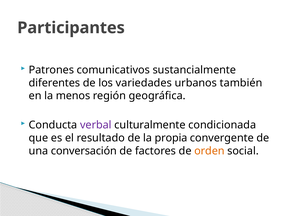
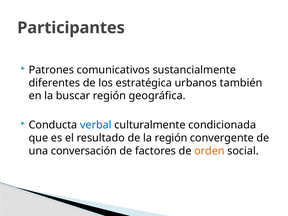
variedades: variedades -> estratégica
menos: menos -> buscar
verbal colour: purple -> blue
la propia: propia -> región
